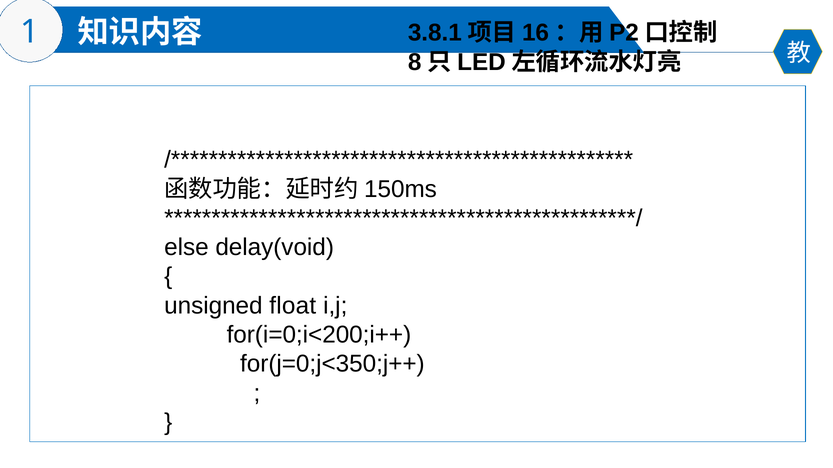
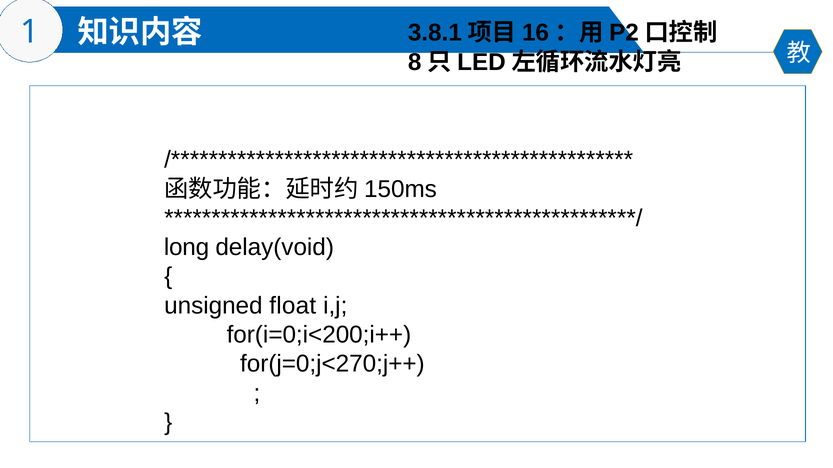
else: else -> long
for(j=0;j<350;j++: for(j=0;j<350;j++ -> for(j=0;j<270;j++
